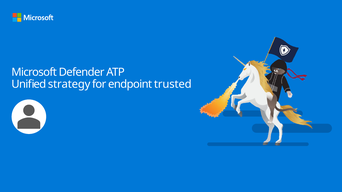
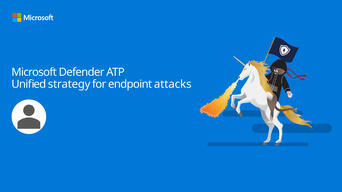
trusted: trusted -> attacks
